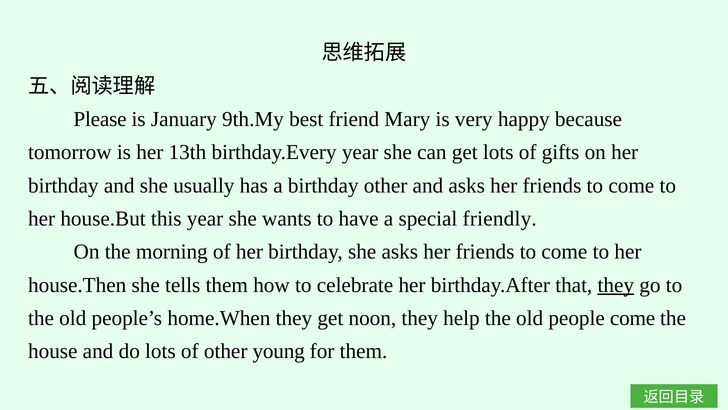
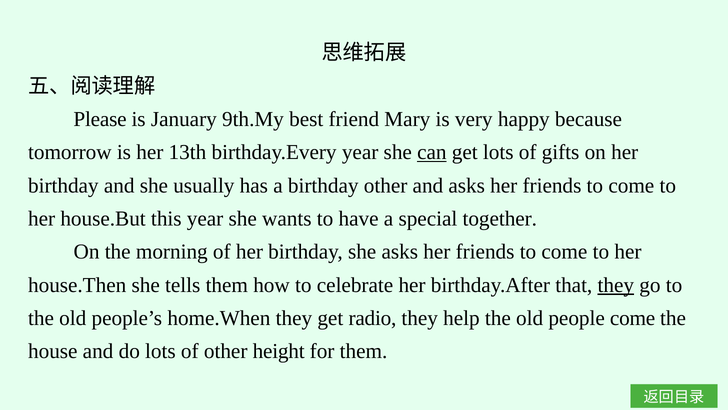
can underline: none -> present
friendly: friendly -> together
noon: noon -> radio
young: young -> height
